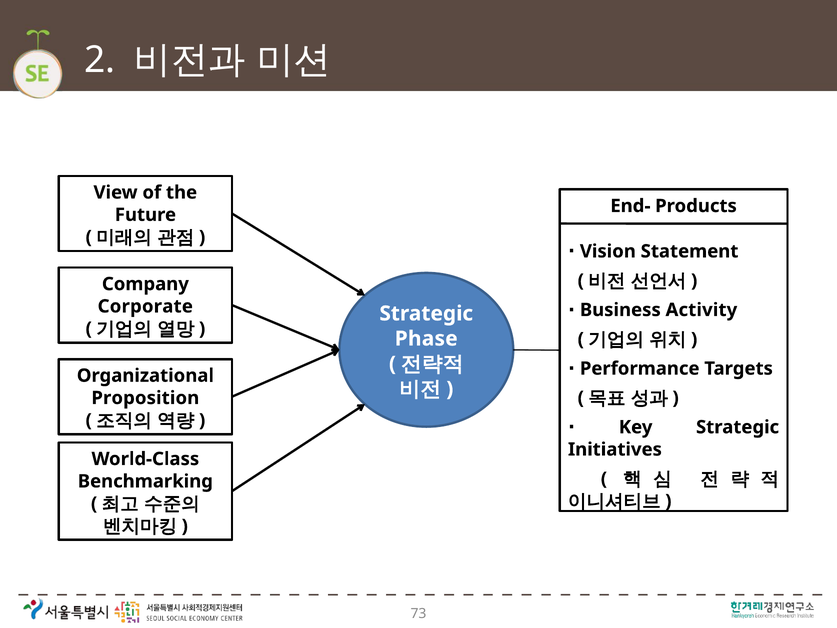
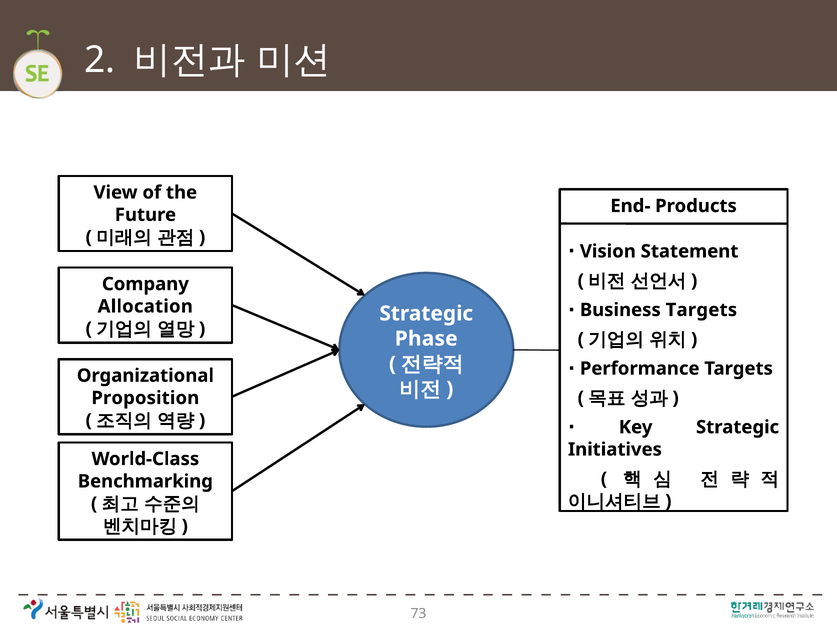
Business Activity: Activity -> Targets
Corporate: Corporate -> Allocation
